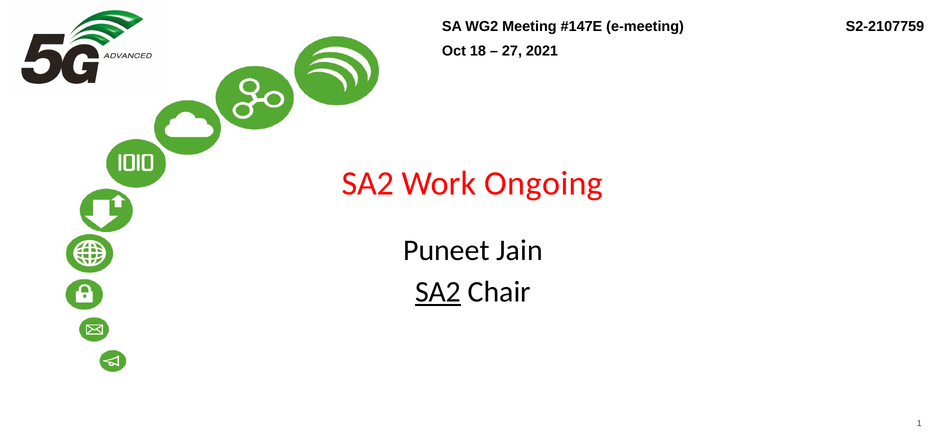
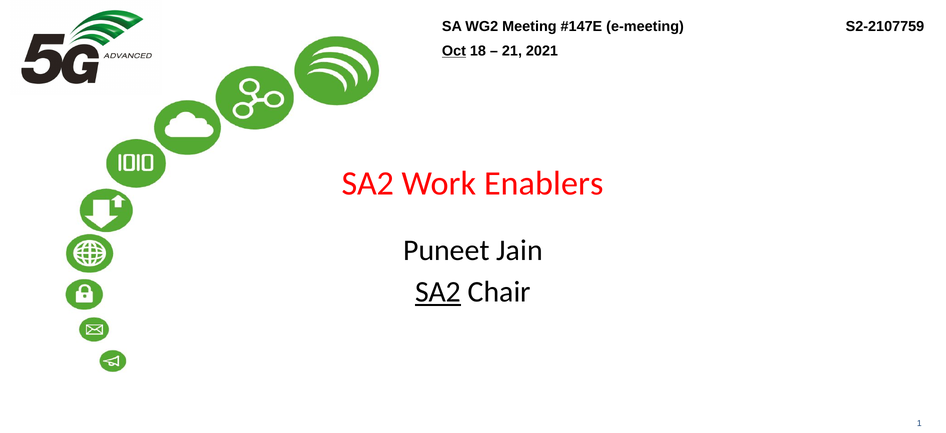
Oct underline: none -> present
27: 27 -> 21
Ongoing: Ongoing -> Enablers
